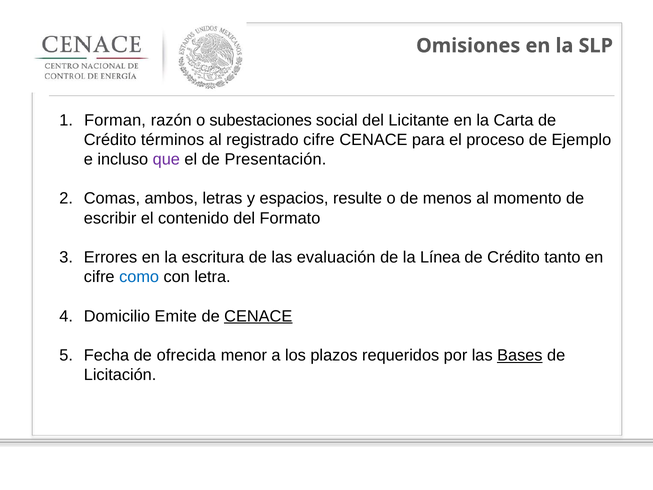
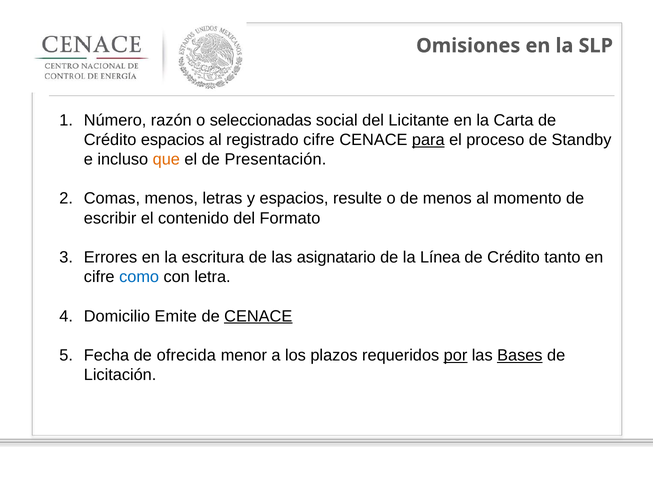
Forman: Forman -> Número
subestaciones: subestaciones -> seleccionadas
Crédito términos: términos -> espacios
para underline: none -> present
Ejemplo: Ejemplo -> Standby
que colour: purple -> orange
Comas ambos: ambos -> menos
evaluación: evaluación -> asignatario
por underline: none -> present
